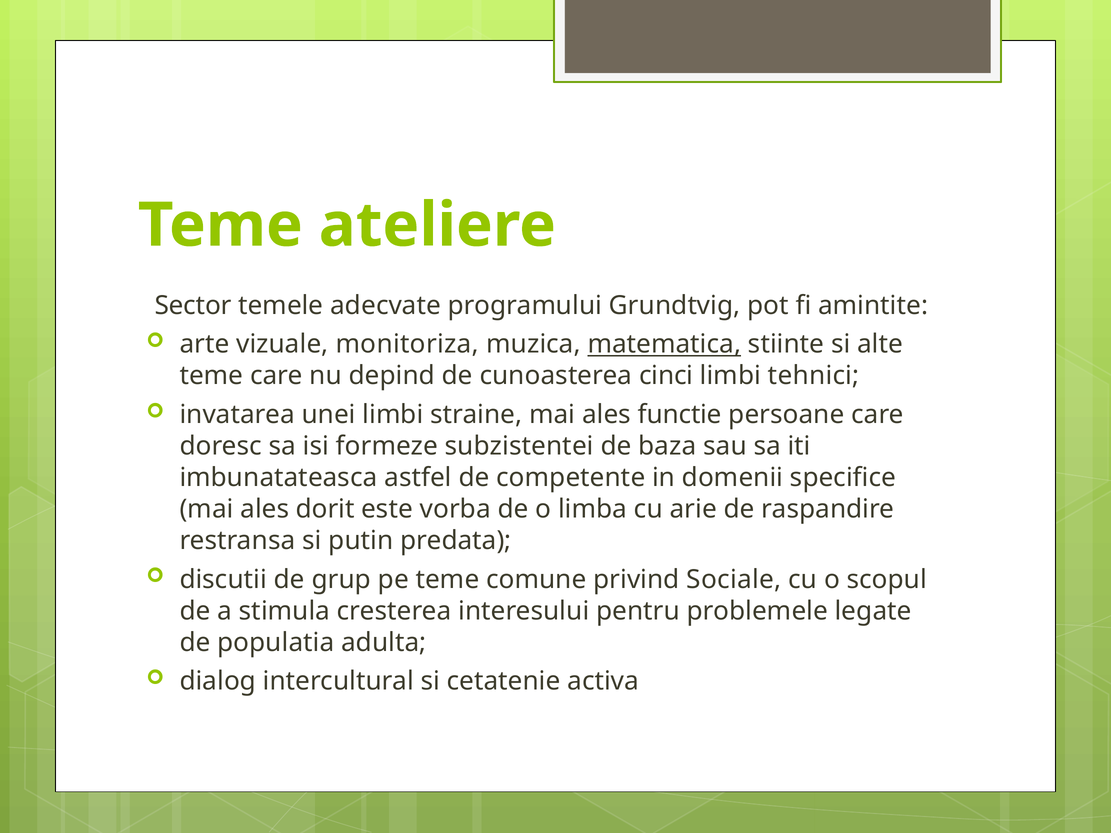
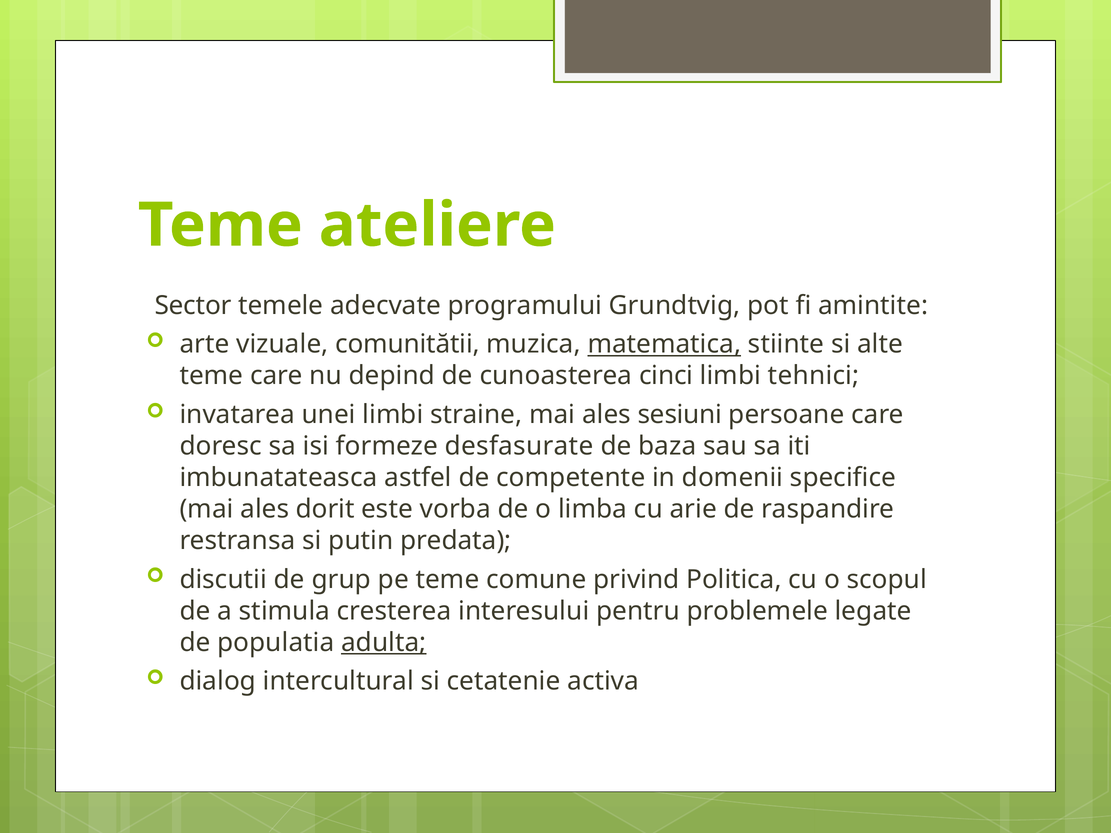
monitoriza: monitoriza -> comunitătii
functie: functie -> sesiuni
subzistentei: subzistentei -> desfasurate
Sociale: Sociale -> Politica
adulta underline: none -> present
